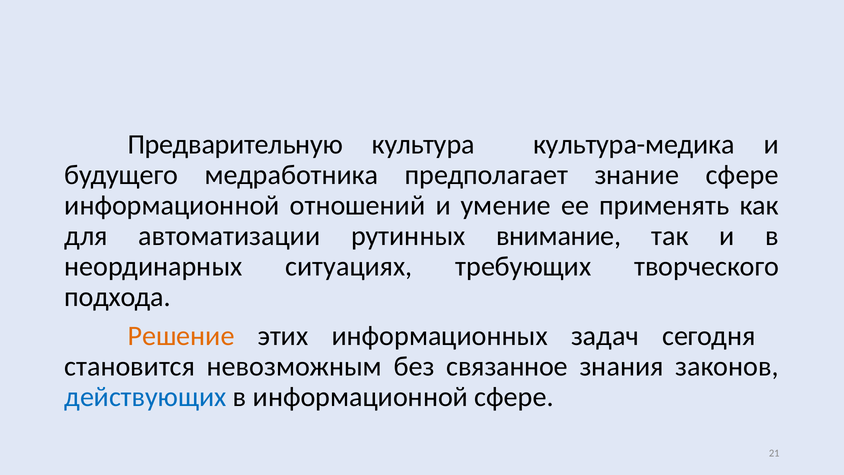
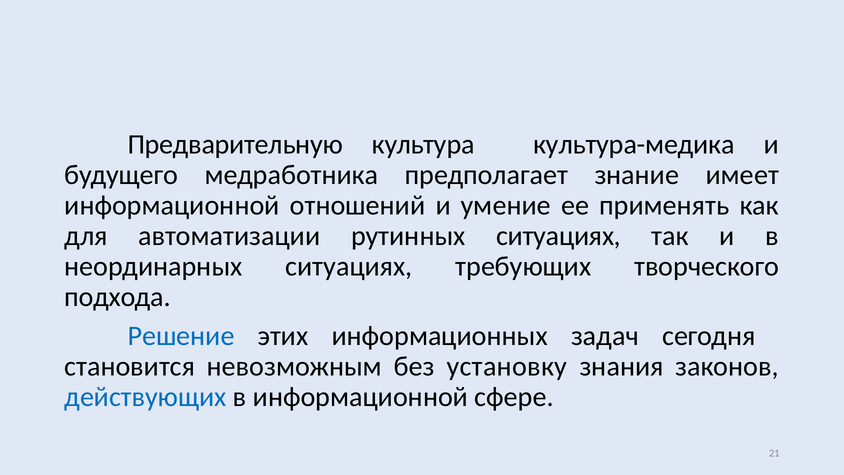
знание сфере: сфере -> имеет
рутинных внимание: внимание -> ситуациях
Решение colour: orange -> blue
связанное: связанное -> установку
